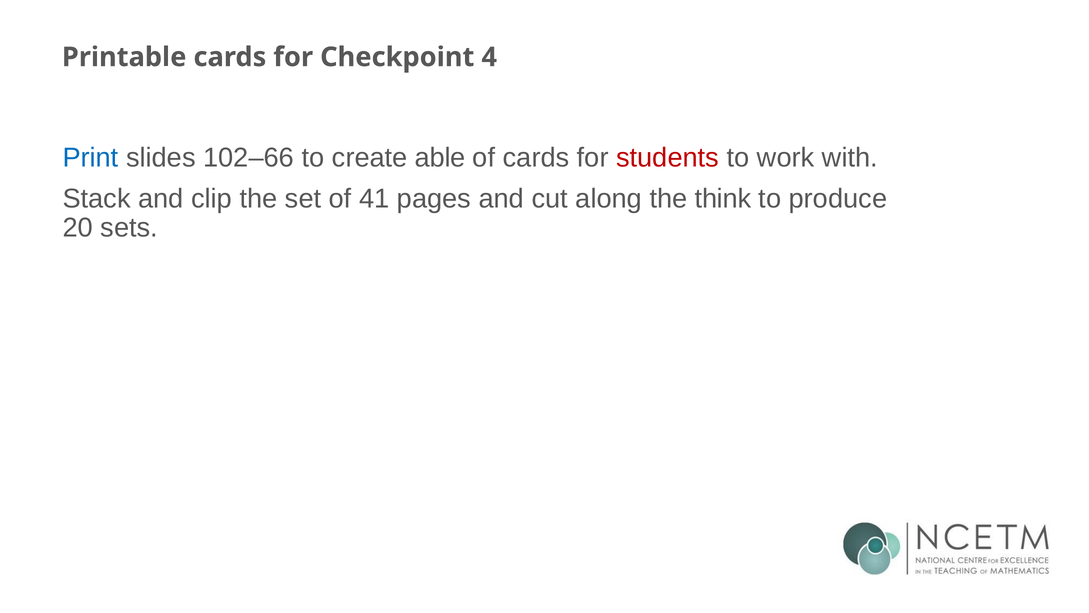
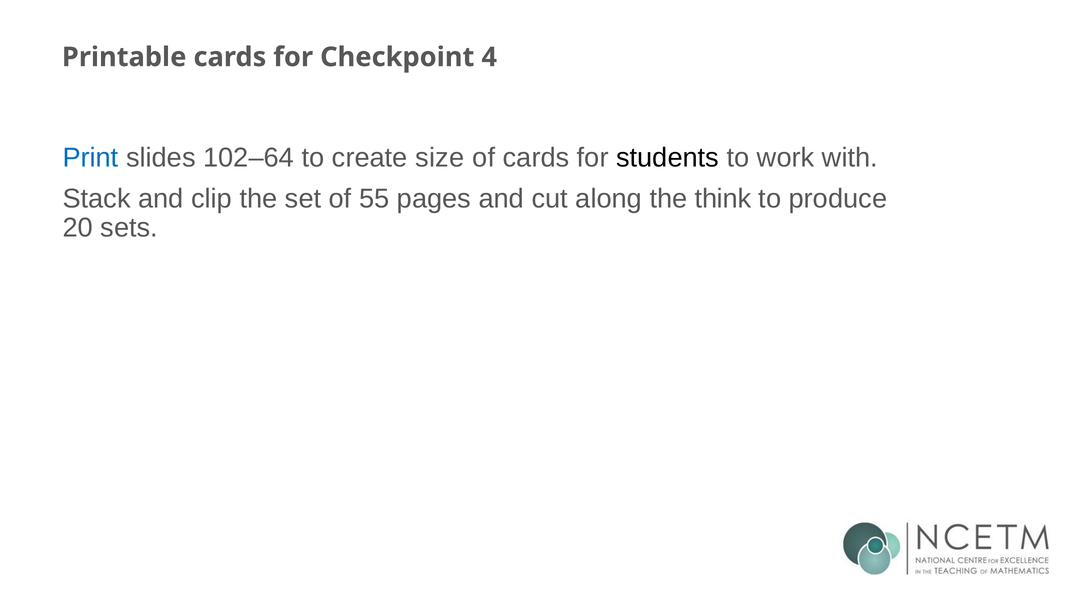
102–66: 102–66 -> 102–64
able: able -> size
students colour: red -> black
41: 41 -> 55
